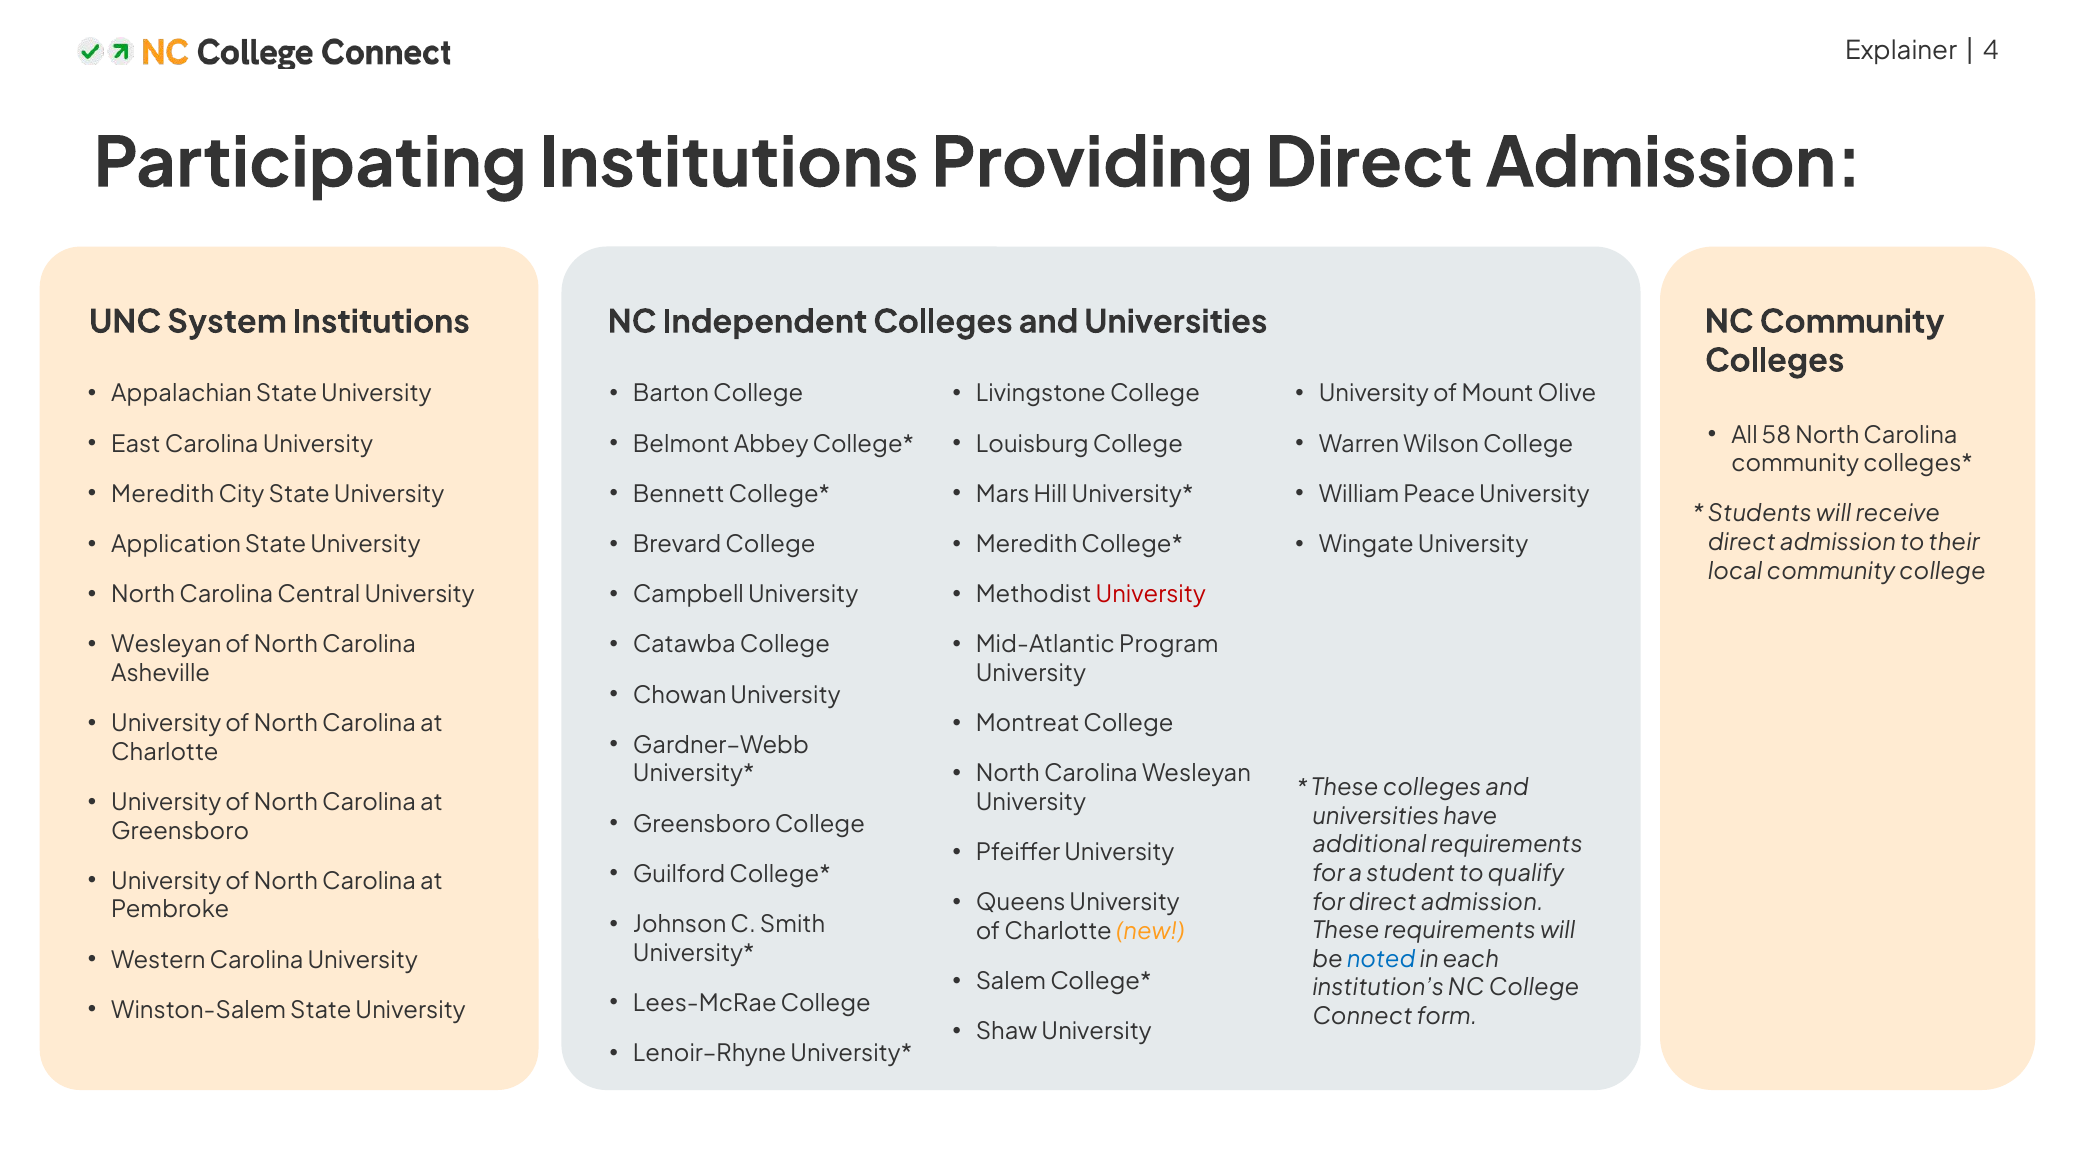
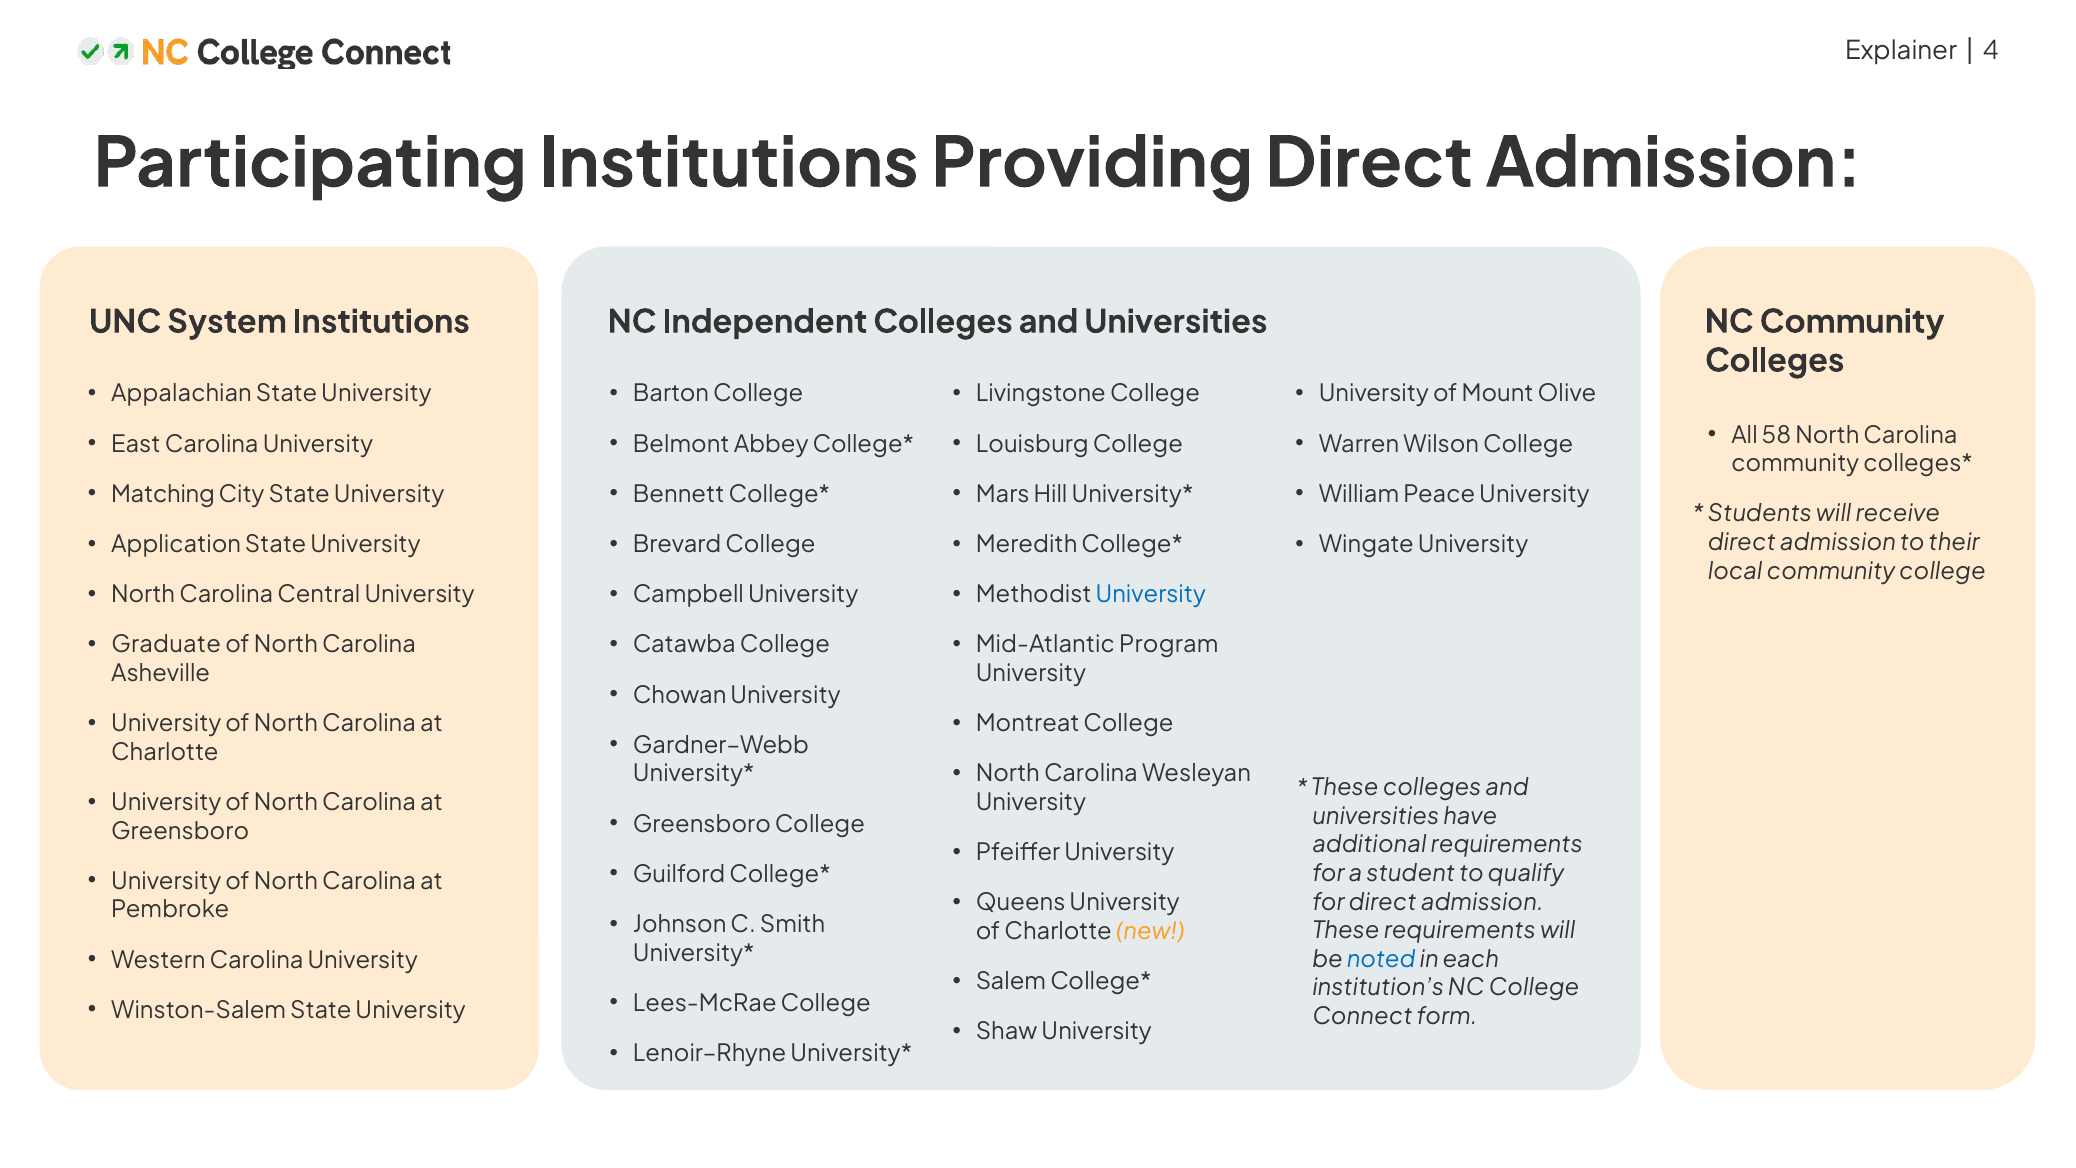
Meredith at (163, 494): Meredith -> Matching
University at (1151, 595) colour: red -> blue
Wesleyan at (166, 645): Wesleyan -> Graduate
